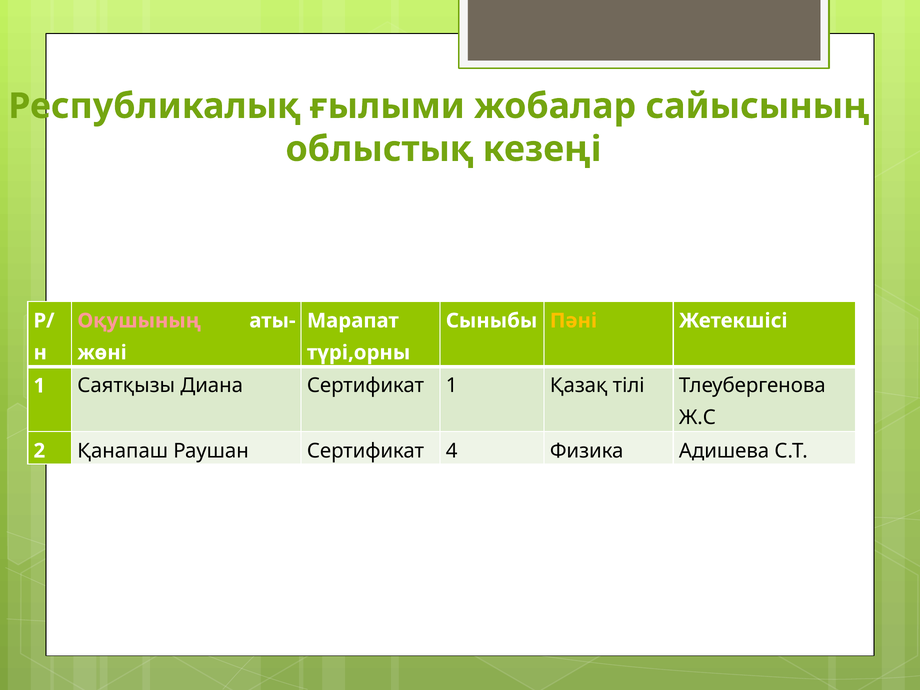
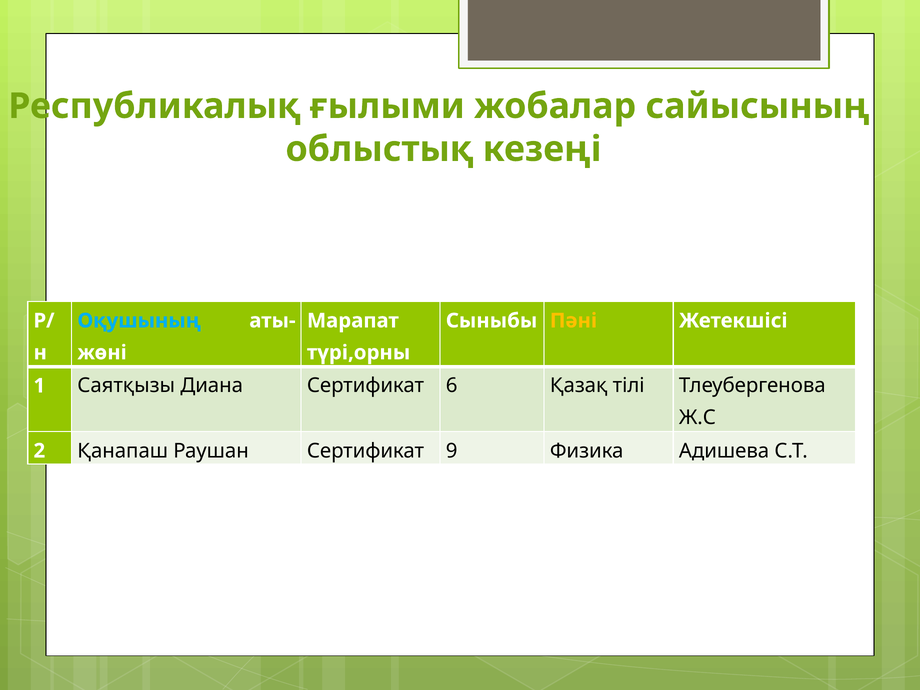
Оқушының colour: pink -> light blue
Сертификат 1: 1 -> 6
4: 4 -> 9
